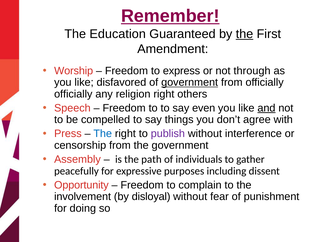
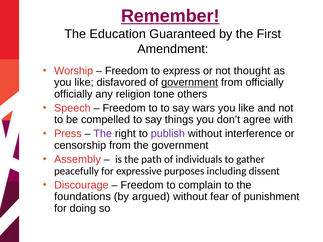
the at (244, 34) underline: present -> none
through: through -> thought
religion right: right -> tone
even: even -> wars
and underline: present -> none
The at (103, 134) colour: blue -> purple
Opportunity: Opportunity -> Discourage
involvement: involvement -> foundations
disloyal: disloyal -> argued
